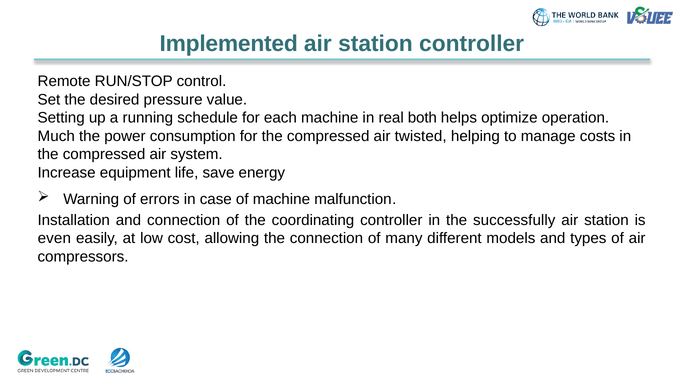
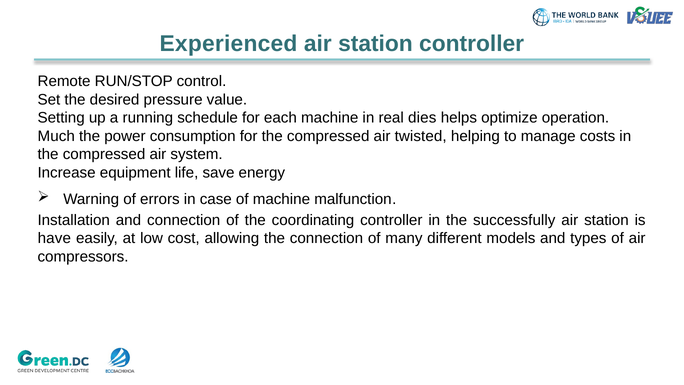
Implemented: Implemented -> Experienced
both: both -> dies
even: even -> have
